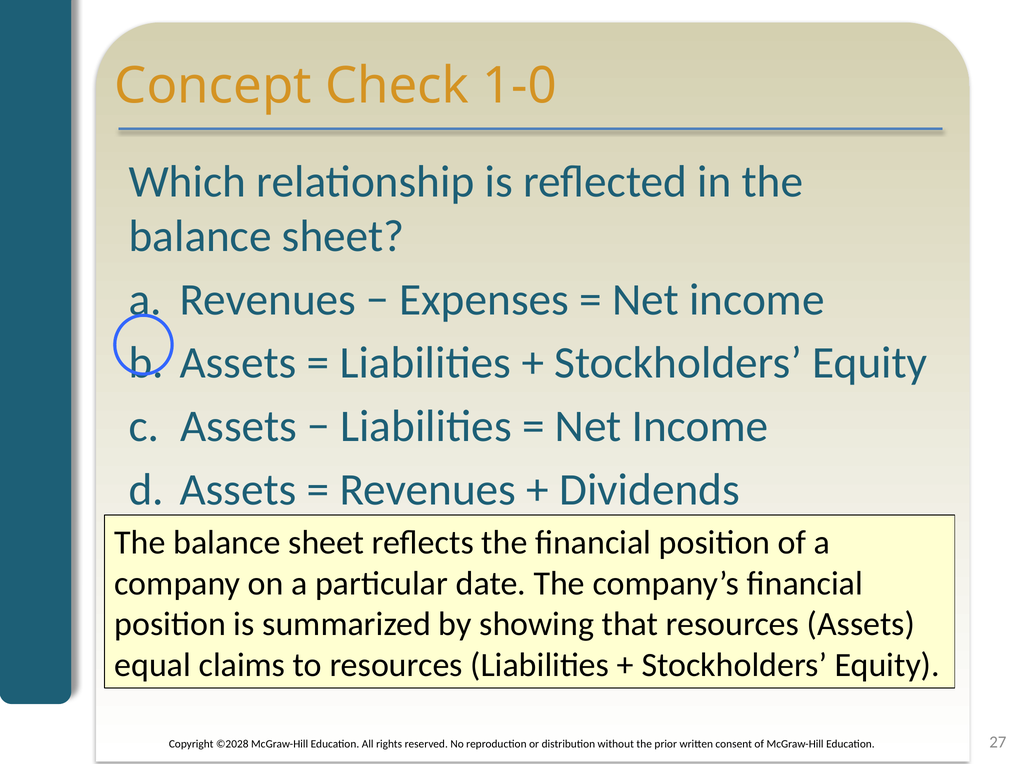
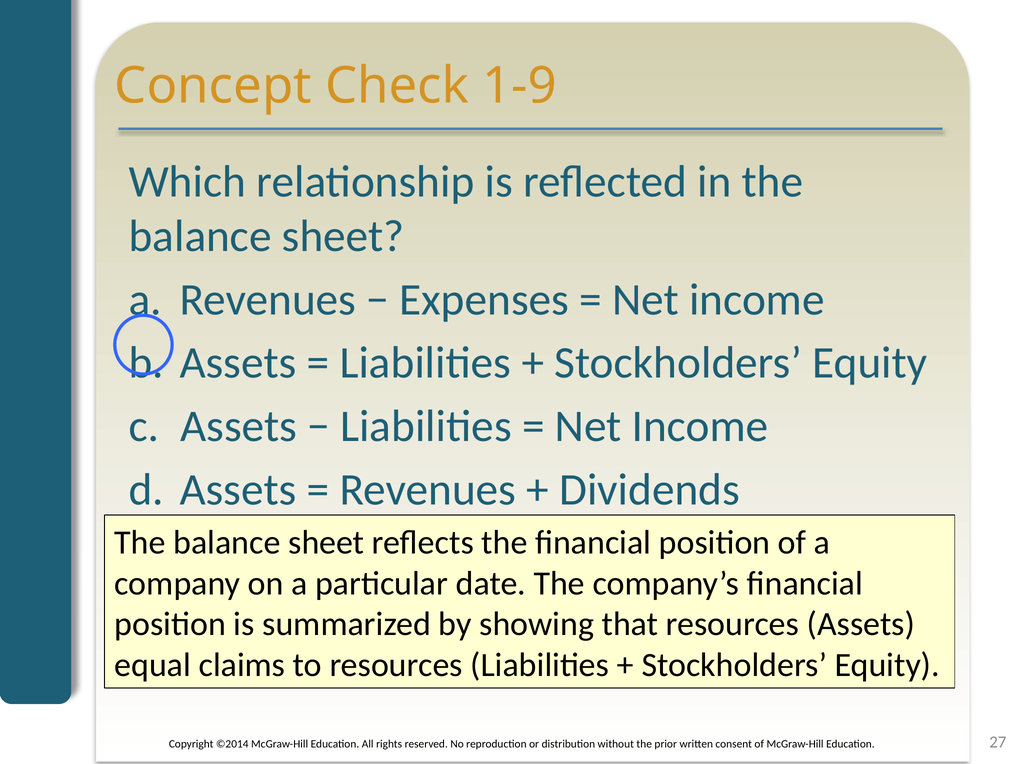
1-0: 1-0 -> 1-9
©2028: ©2028 -> ©2014
